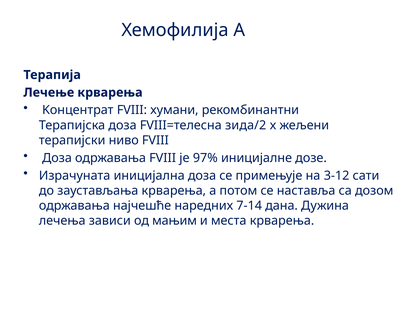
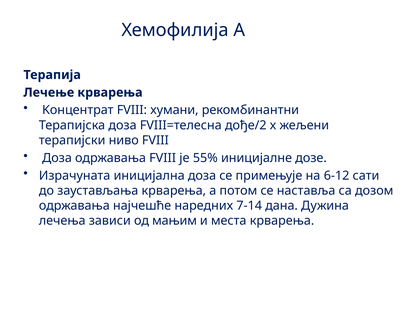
зида/2: зида/2 -> дође/2
97%: 97% -> 55%
3-12: 3-12 -> 6-12
